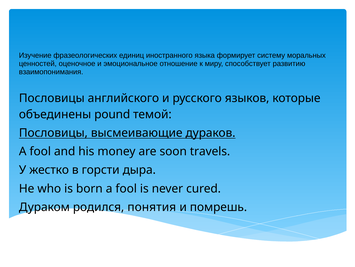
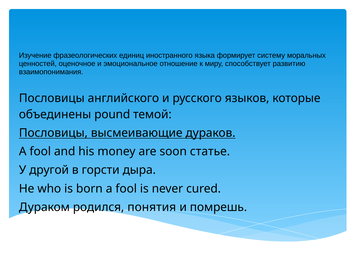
travels: travels -> статье
жестко: жестко -> другой
